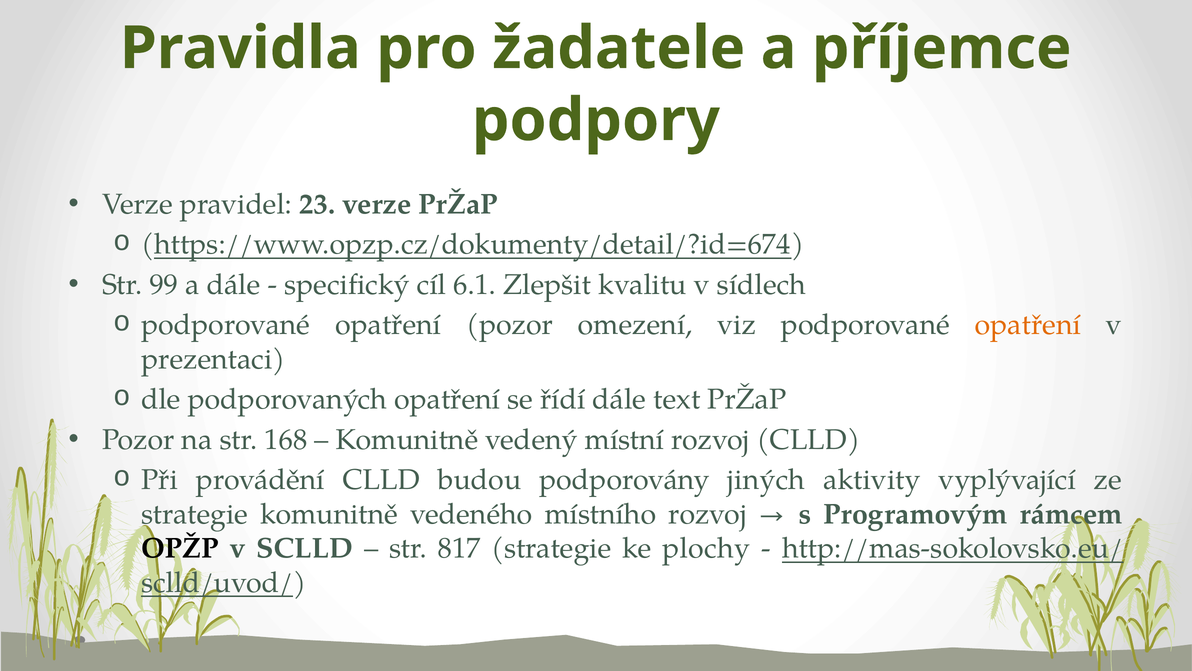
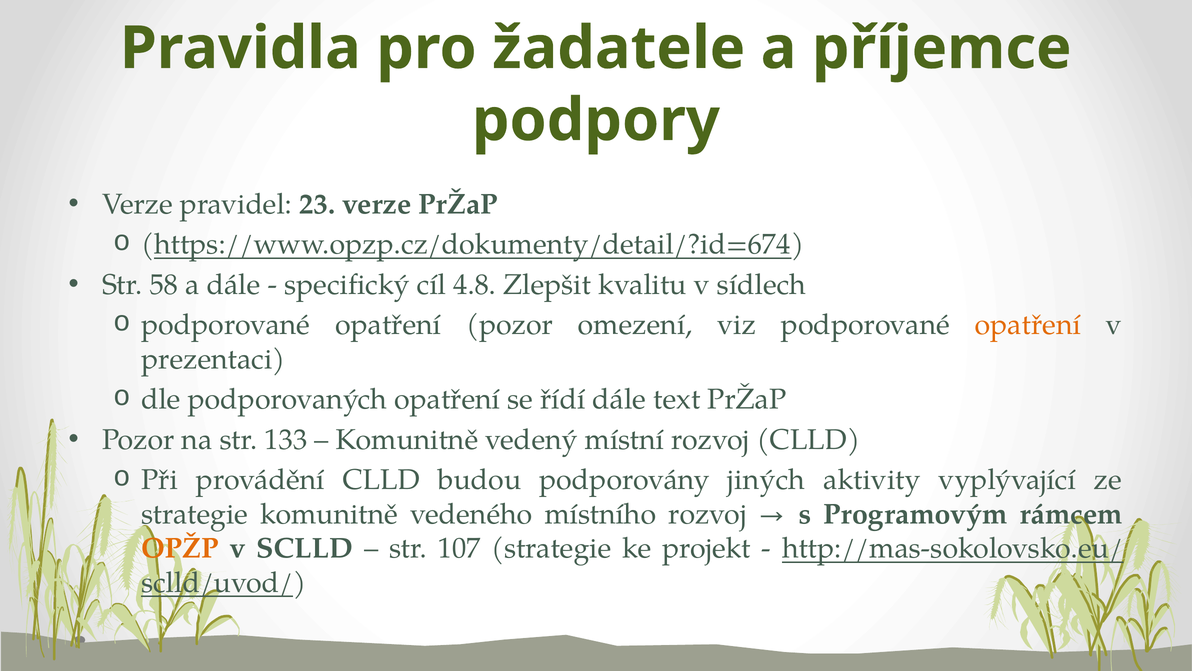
99: 99 -> 58
6.1: 6.1 -> 4.8
168: 168 -> 133
OPŽP colour: black -> orange
817: 817 -> 107
plochy: plochy -> projekt
